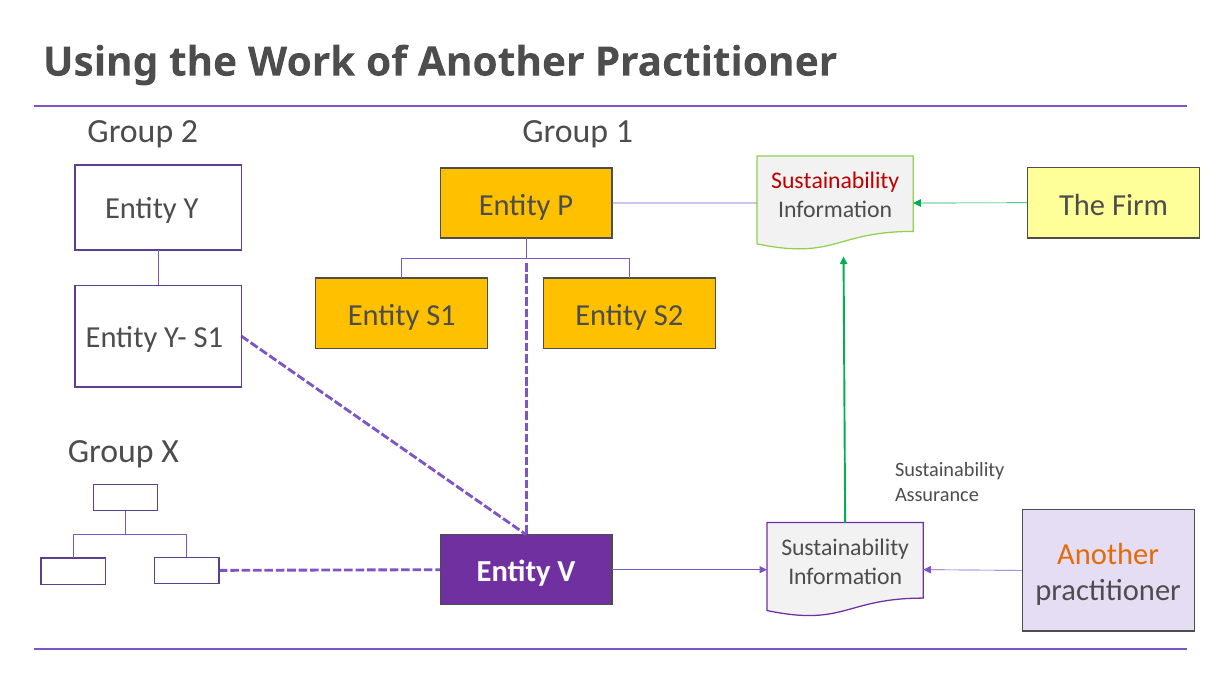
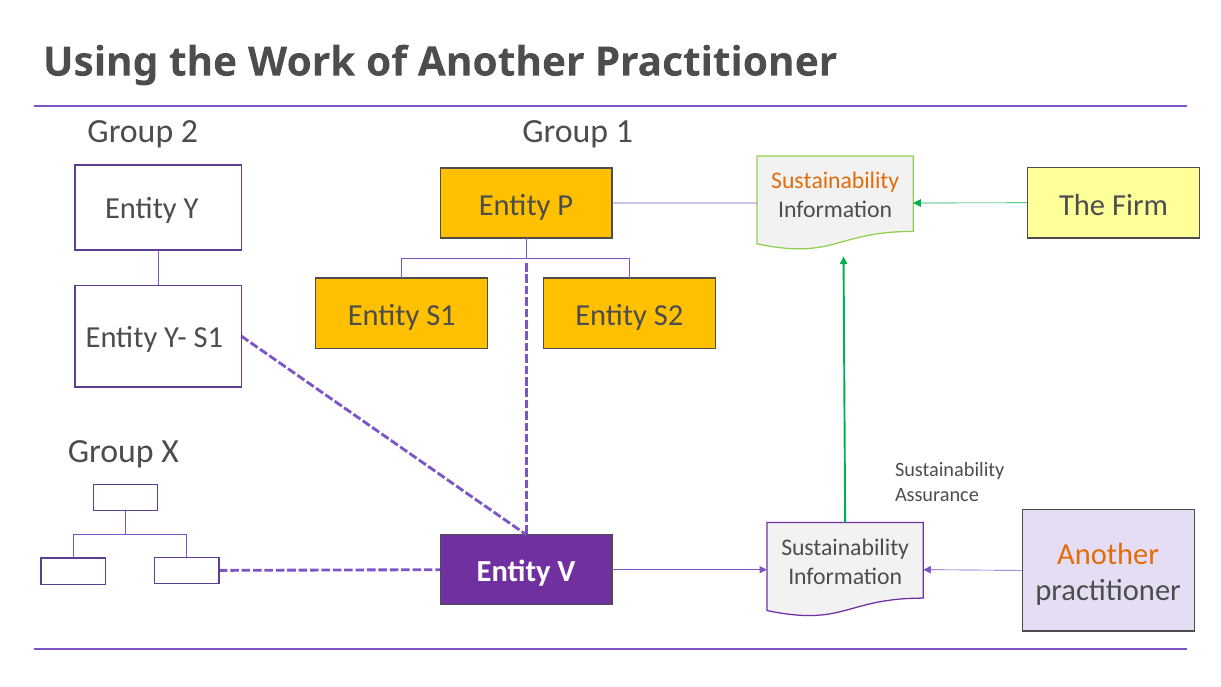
Sustainability at (835, 181) colour: red -> orange
